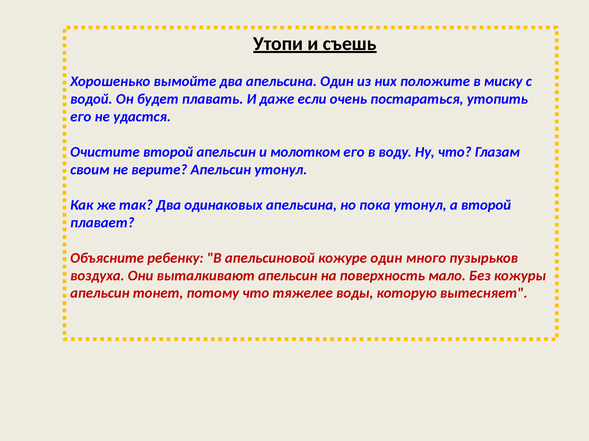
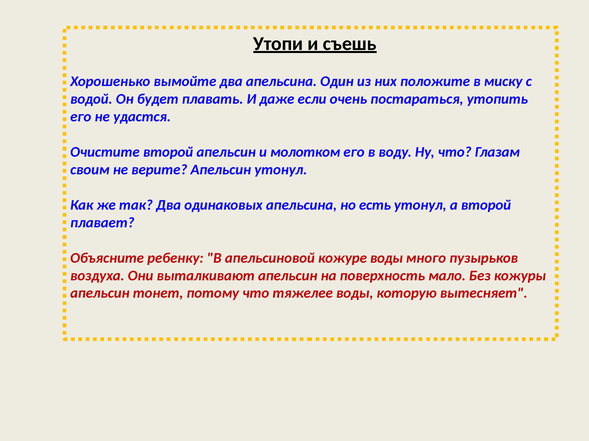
пока: пока -> есть
кожуре один: один -> воды
